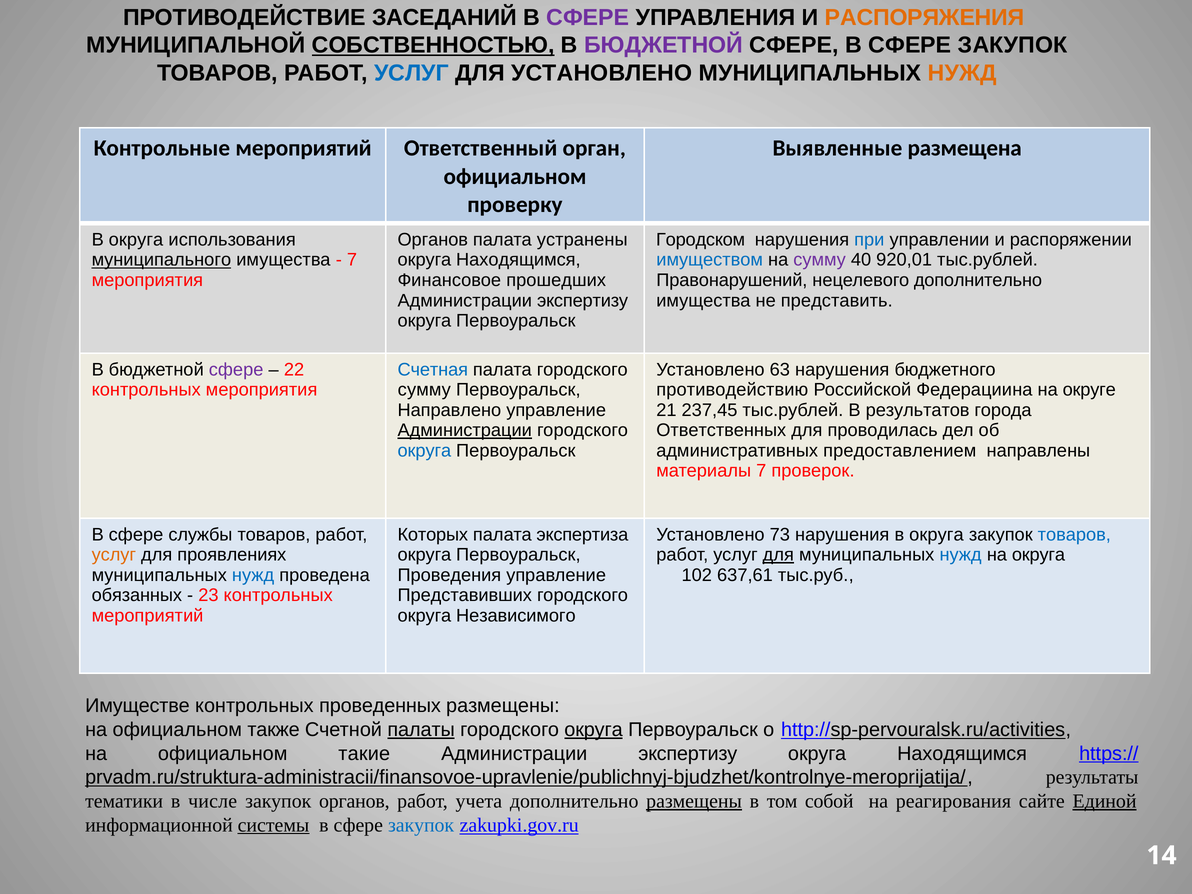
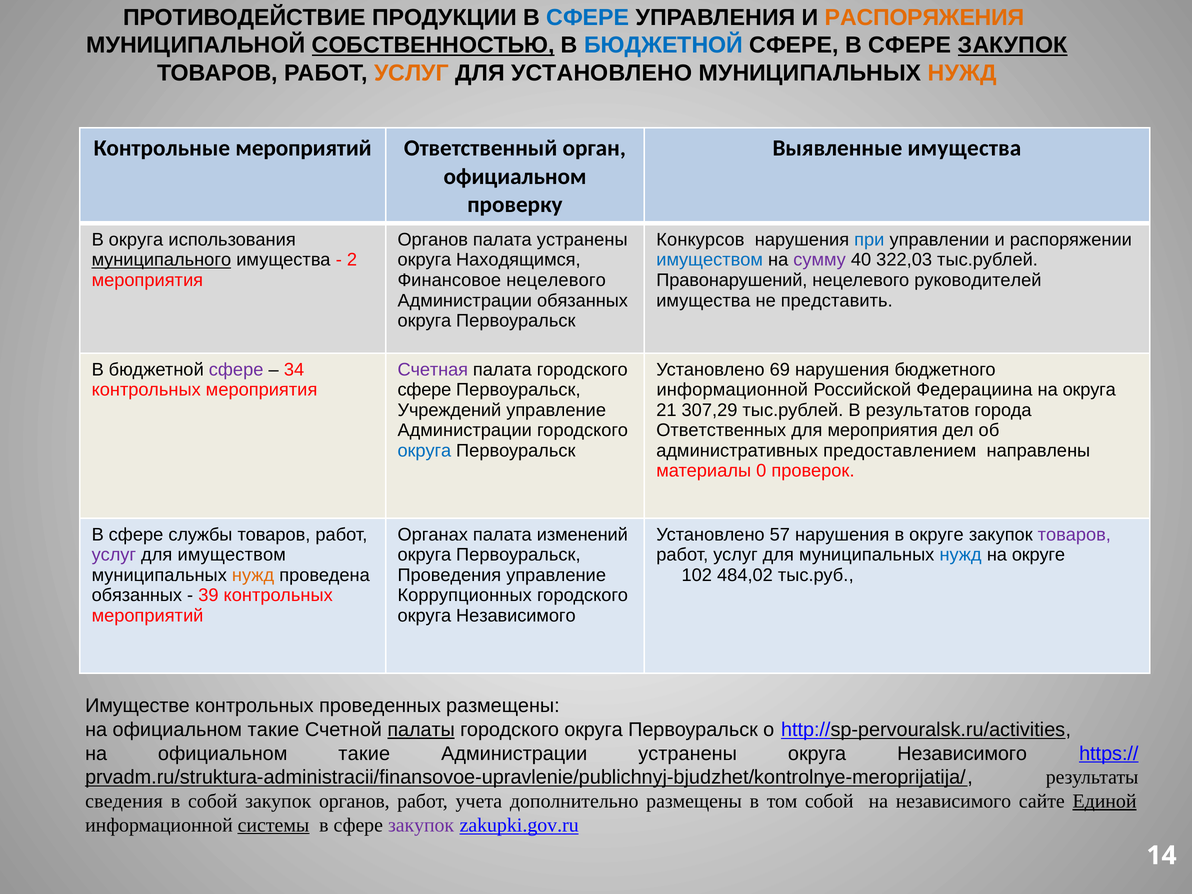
ЗАСЕДАНИЙ: ЗАСЕДАНИЙ -> ПРОДУКЦИИ
СФЕРЕ at (588, 17) colour: purple -> blue
БЮДЖЕТНОЙ at (664, 45) colour: purple -> blue
ЗАКУПОК at (1013, 45) underline: none -> present
УСЛУГ at (411, 73) colour: blue -> orange
Выявленные размещена: размещена -> имущества
Городском: Городском -> Конкурсов
7 at (352, 260): 7 -> 2
920,01: 920,01 -> 322,03
Финансовое прошедших: прошедших -> нецелевого
нецелевого дополнительно: дополнительно -> руководителей
экспертизу at (583, 301): экспертизу -> обязанных
22: 22 -> 34
Счетная colour: blue -> purple
63: 63 -> 69
сумму at (424, 390): сумму -> сфере
противодействию at (732, 390): противодействию -> информационной
на округе: округе -> округа
Направлено: Направлено -> Учреждений
237,45: 237,45 -> 307,29
Администрации at (465, 430) underline: present -> none
для проводилась: проводилась -> мероприятия
материалы 7: 7 -> 0
Которых: Которых -> Органах
экспертиза: экспертиза -> изменений
73: 73 -> 57
нарушения в округа: округа -> округе
товаров at (1074, 535) colour: blue -> purple
услуг at (114, 555) colour: orange -> purple
для проявлениях: проявлениях -> имуществом
для at (778, 555) underline: present -> none
на округа: округа -> округе
нужд at (253, 575) colour: blue -> orange
637,61: 637,61 -> 484,02
23: 23 -> 39
Представивших: Представивших -> Коррупционных
также at (274, 730): также -> такие
округа at (594, 730) underline: present -> none
экспертизу at (688, 754): экспертизу -> устранены
Находящимся at (962, 754): Находящимся -> Независимого
тематики: тематики -> сведения
в числе: числе -> собой
размещены at (694, 801) underline: present -> none
на реагирования: реагирования -> независимого
закупок at (421, 825) colour: blue -> purple
